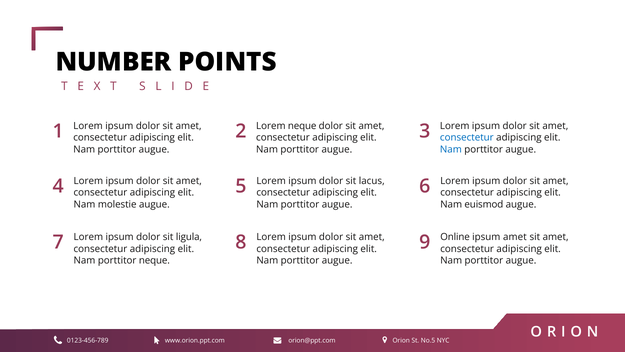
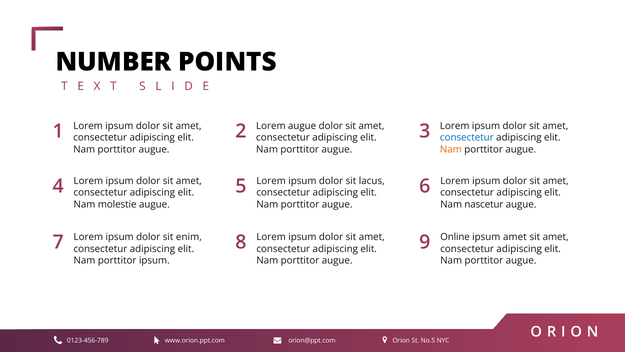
Lorem neque: neque -> augue
Nam at (451, 149) colour: blue -> orange
euismod: euismod -> nascetur
ligula: ligula -> enim
porttitor neque: neque -> ipsum
